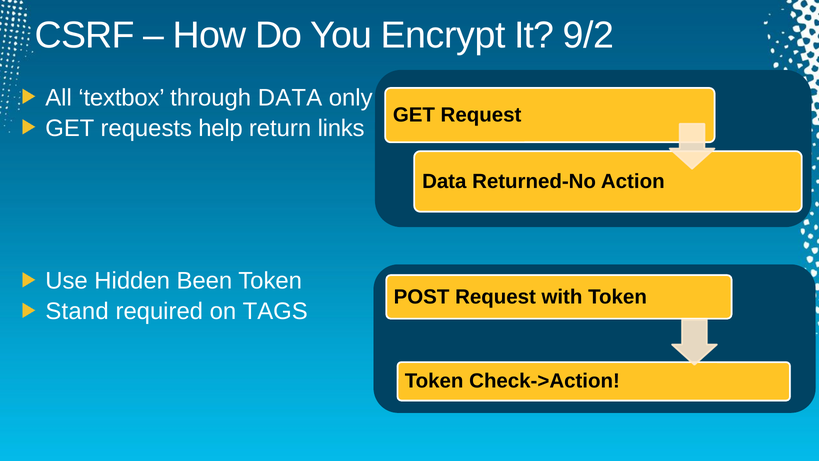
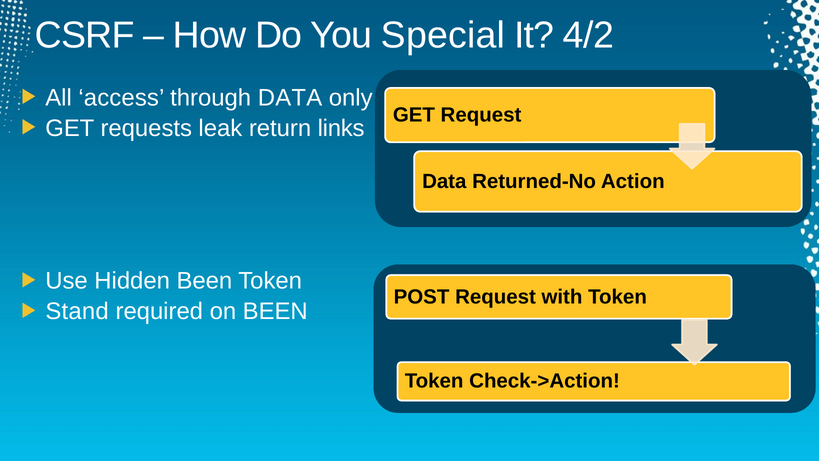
Encrypt: Encrypt -> Special
9/2: 9/2 -> 4/2
textbox: textbox -> access
help: help -> leak
on TAGS: TAGS -> BEEN
